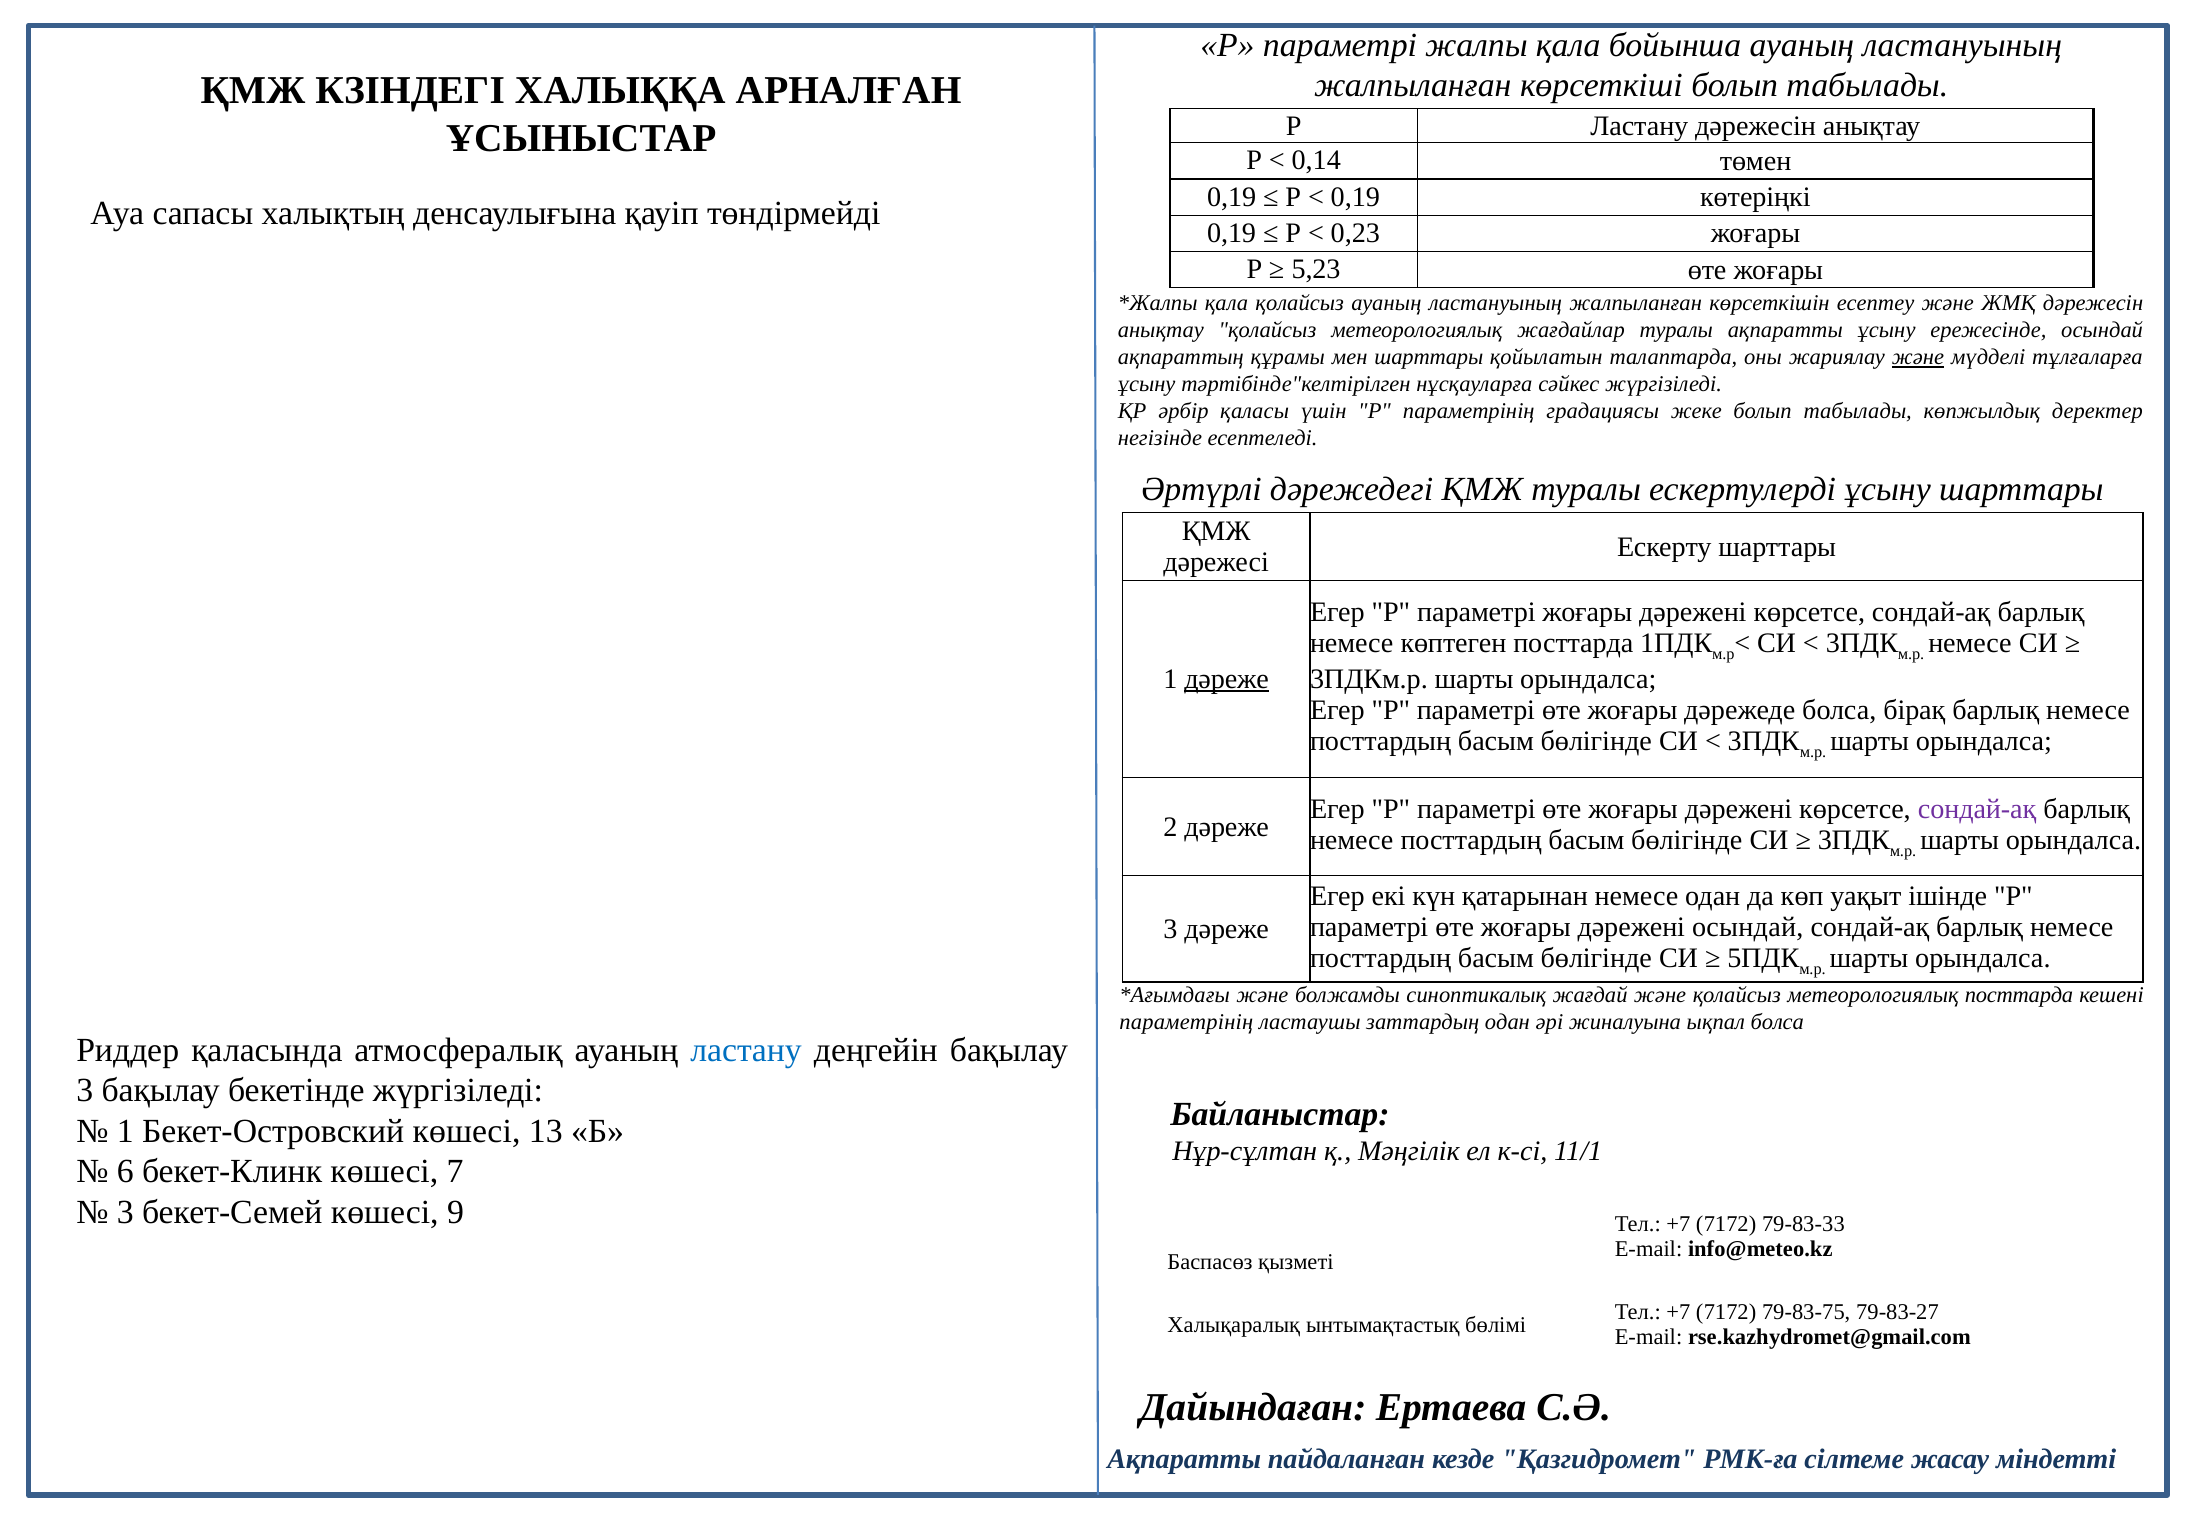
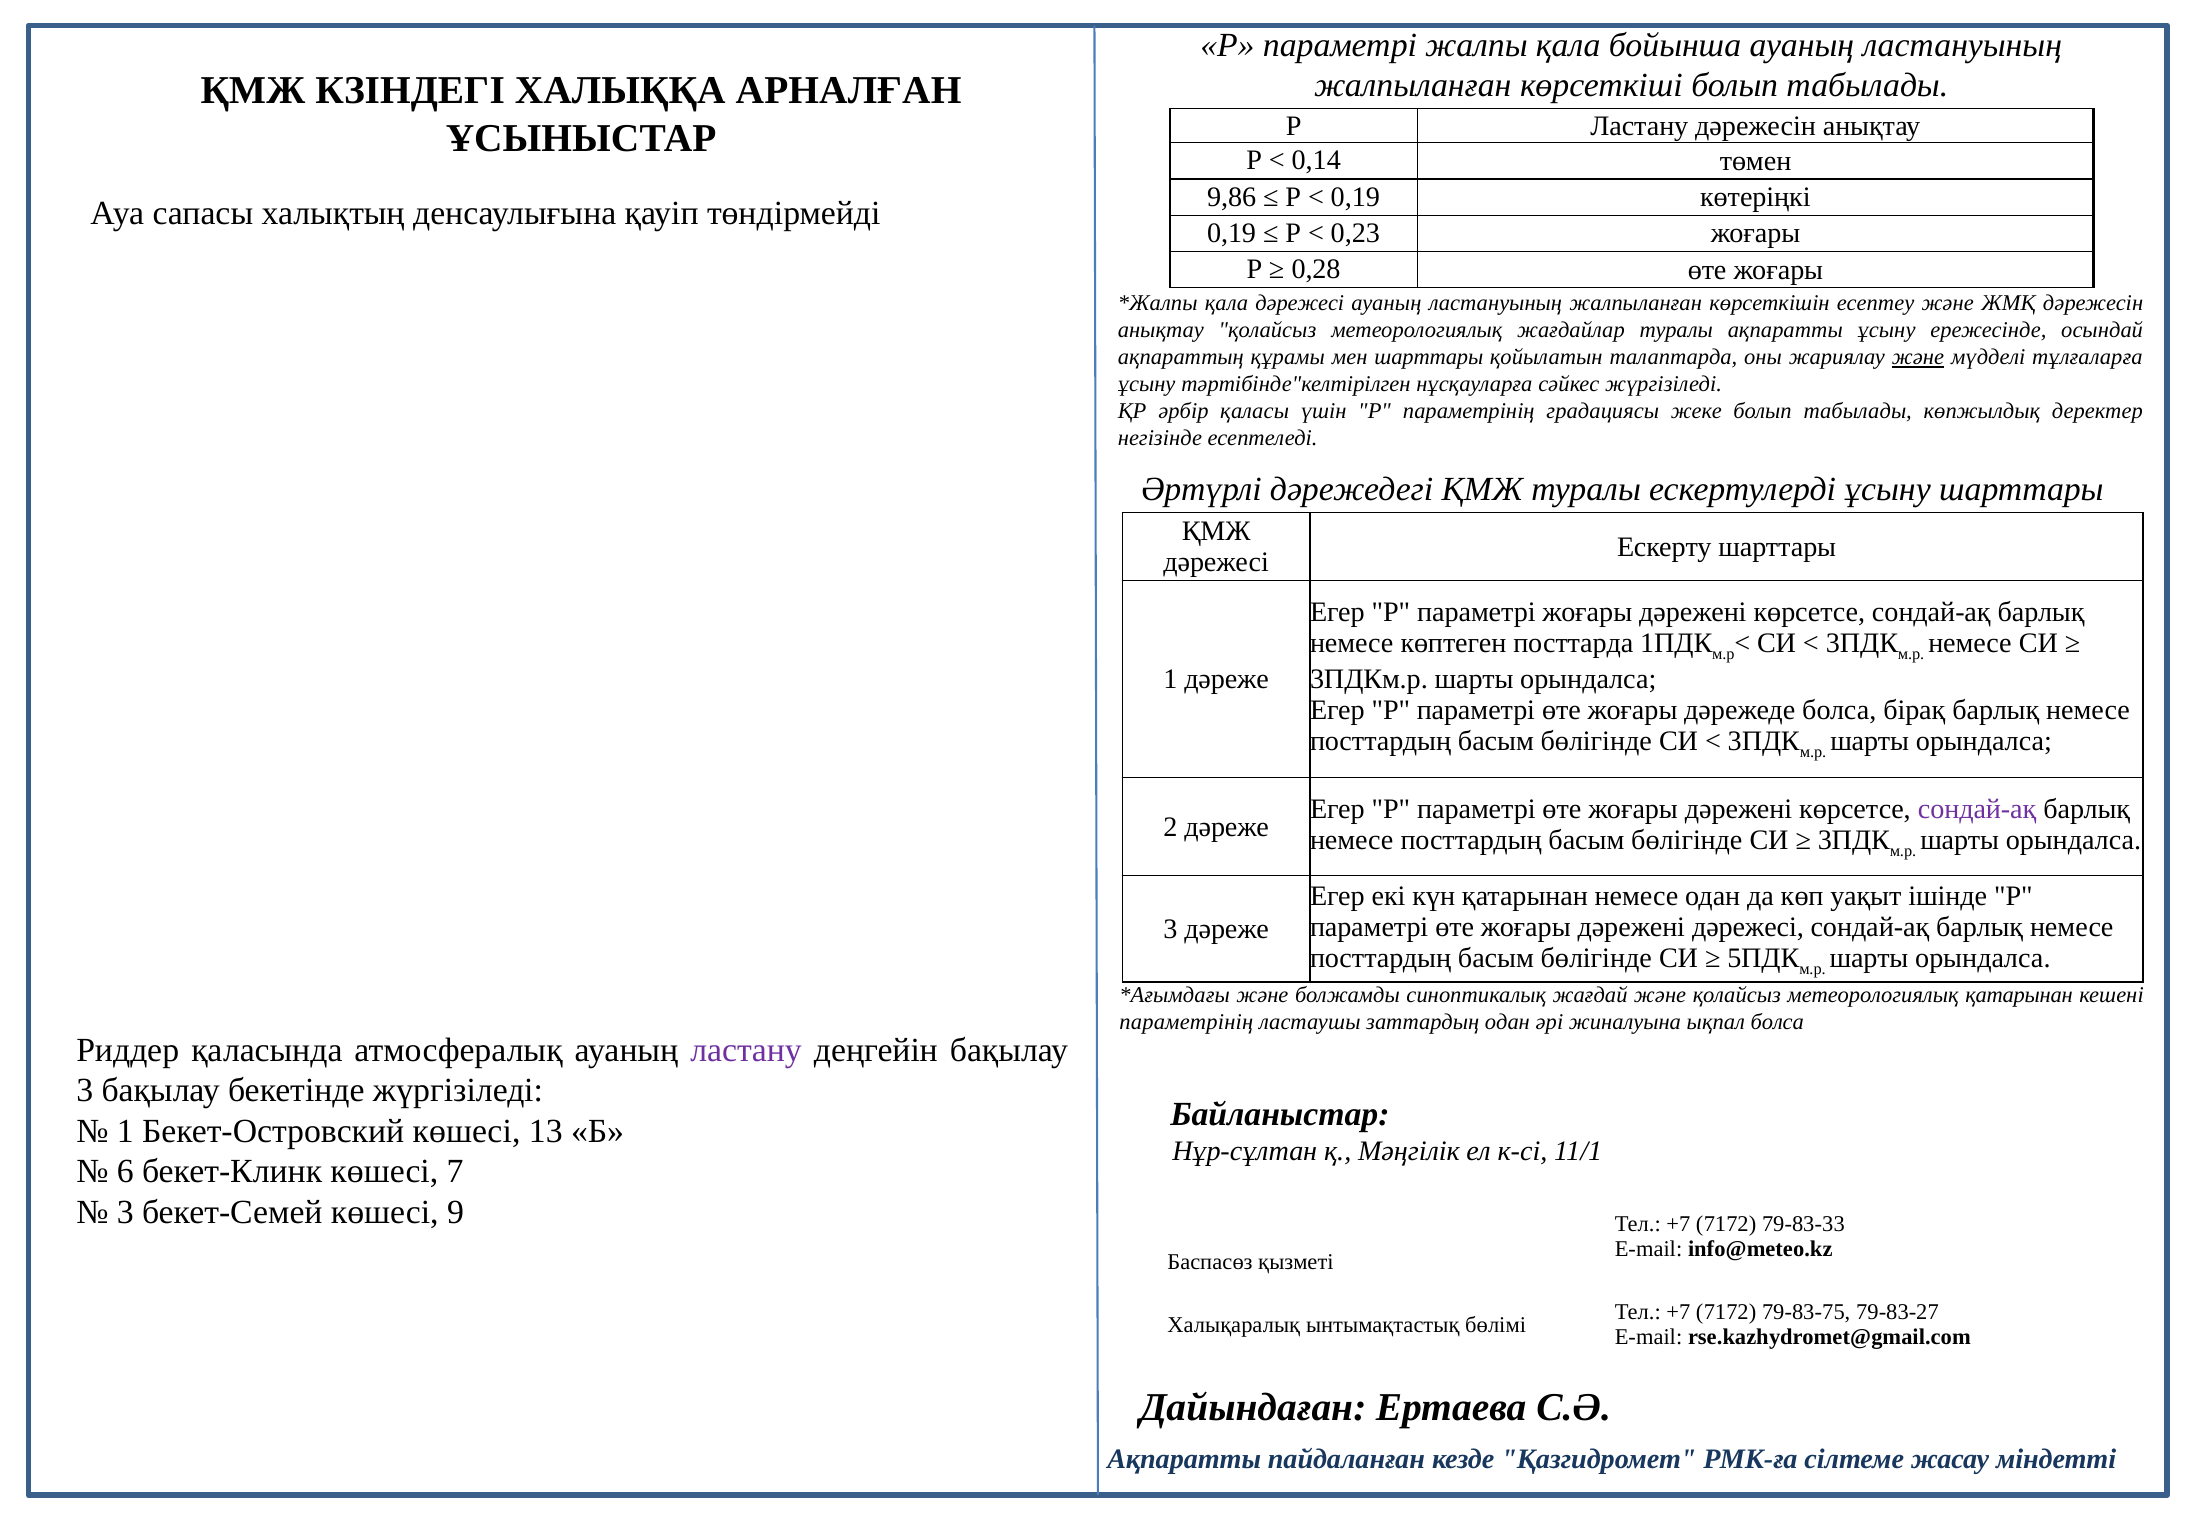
0,19 at (1232, 197): 0,19 -> 9,86
5,23: 5,23 -> 0,28
қала қолайсыз: қолайсыз -> дәрежесі
дәреже at (1227, 679) underline: present -> none
дәрежені осындай: осындай -> дәрежесі
метеорологиялық посттарда: посттарда -> қатарынан
ластану at (746, 1049) colour: blue -> purple
